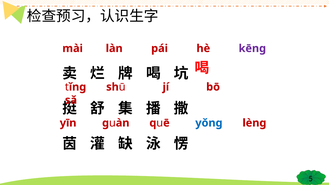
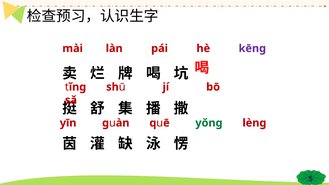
yǒng colour: blue -> green
